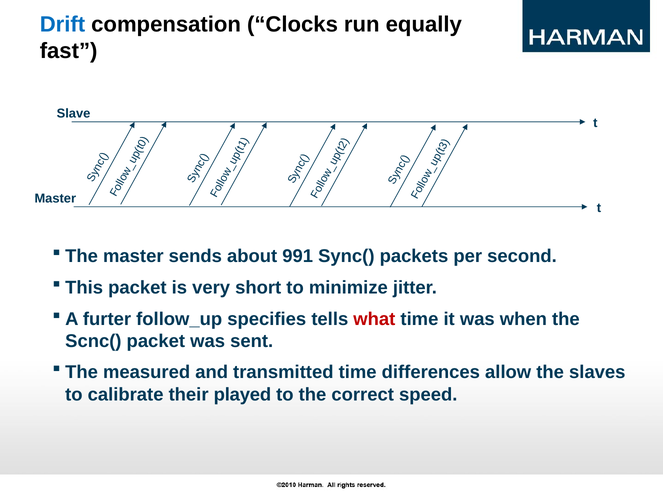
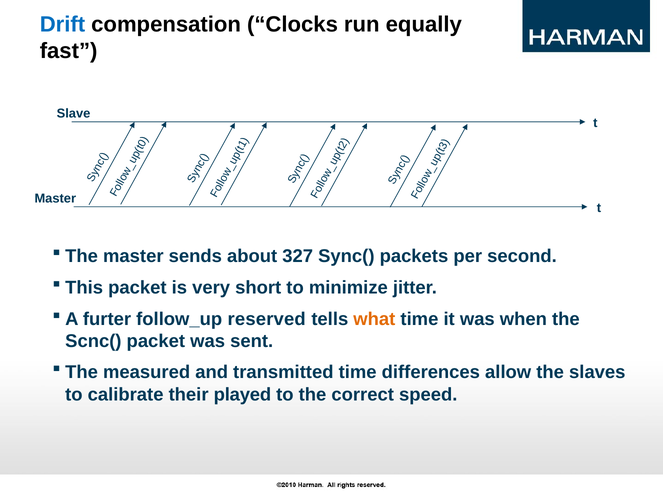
991: 991 -> 327
specifies: specifies -> reserved
what colour: red -> orange
